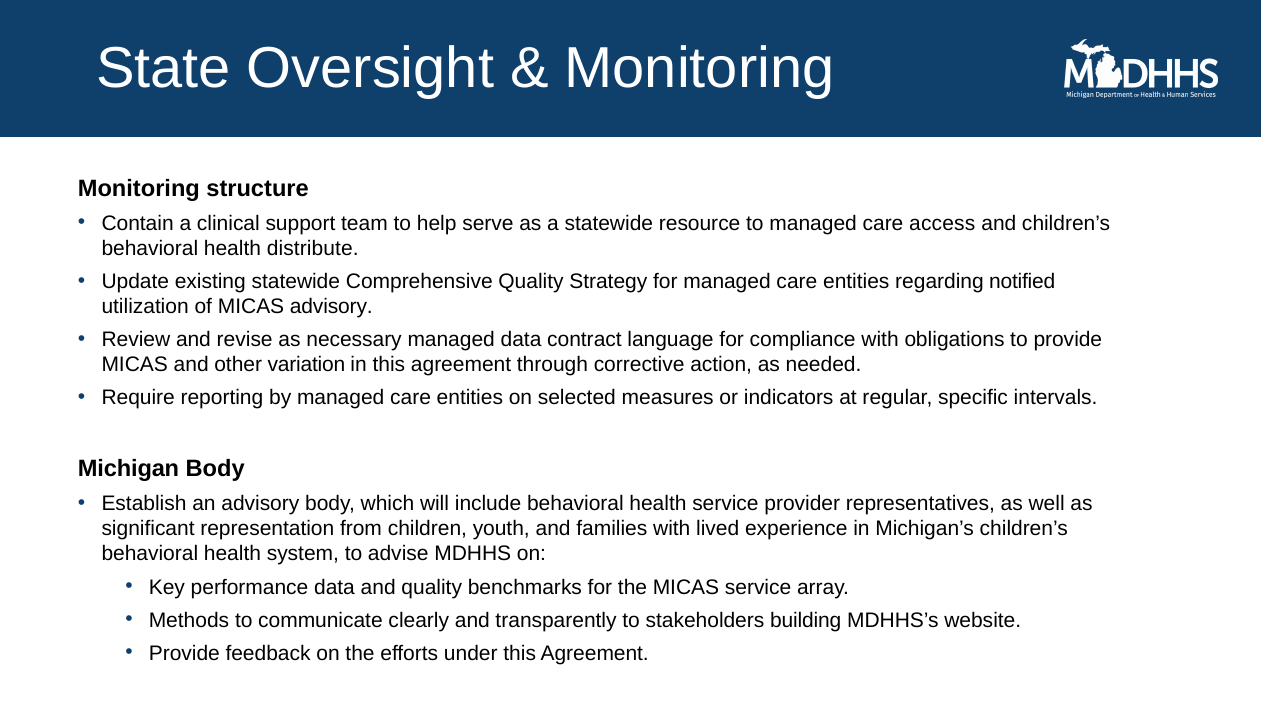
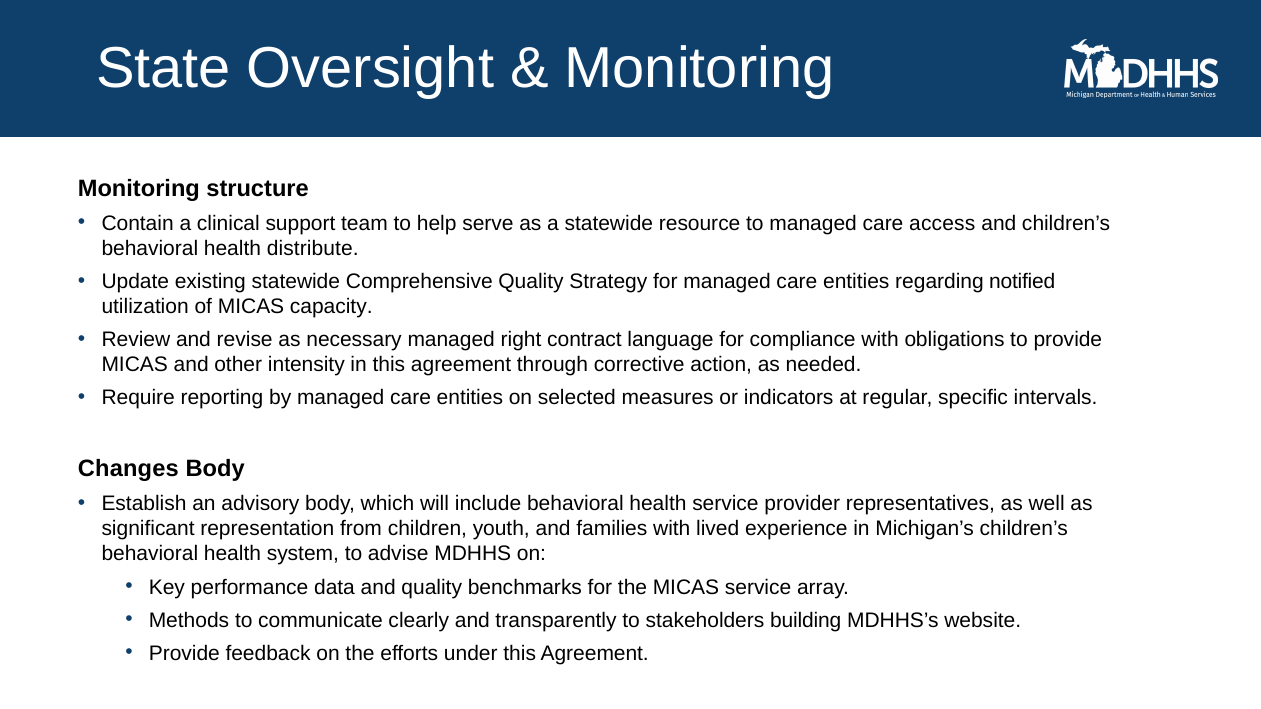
MICAS advisory: advisory -> capacity
managed data: data -> right
variation: variation -> intensity
Michigan: Michigan -> Changes
